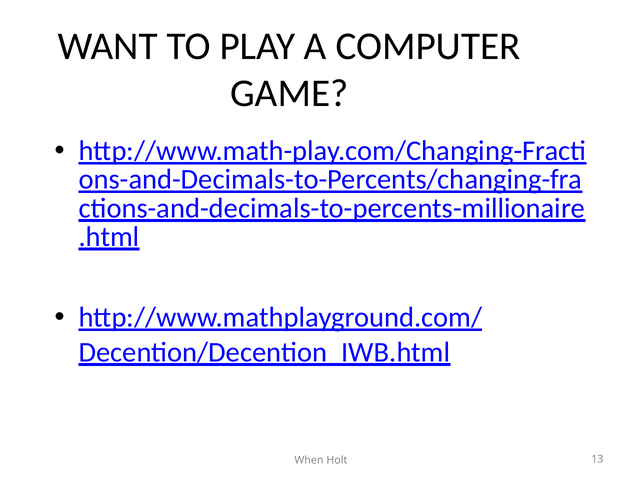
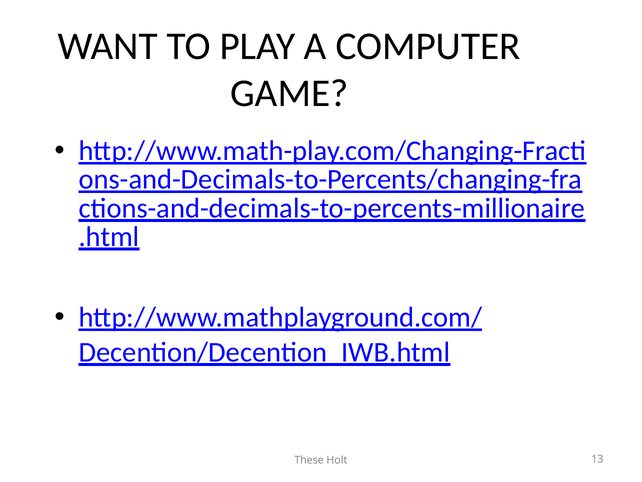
When: When -> These
